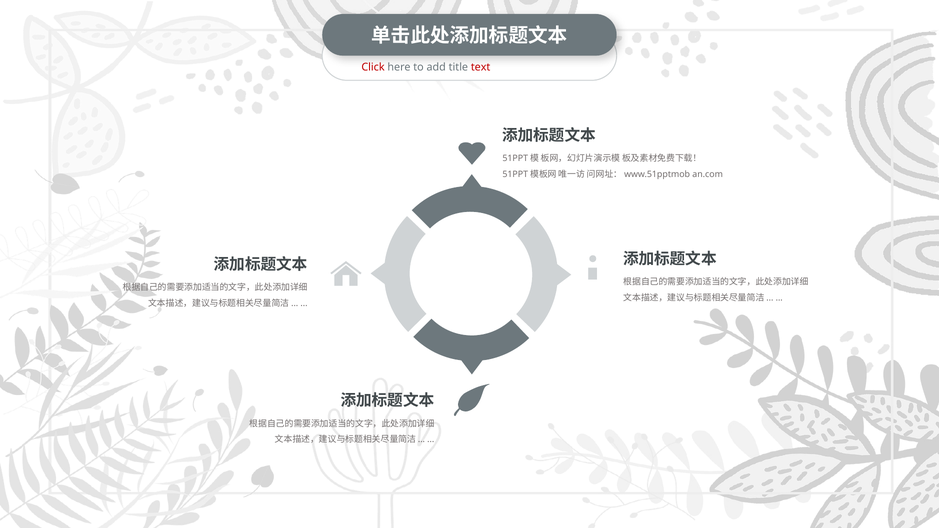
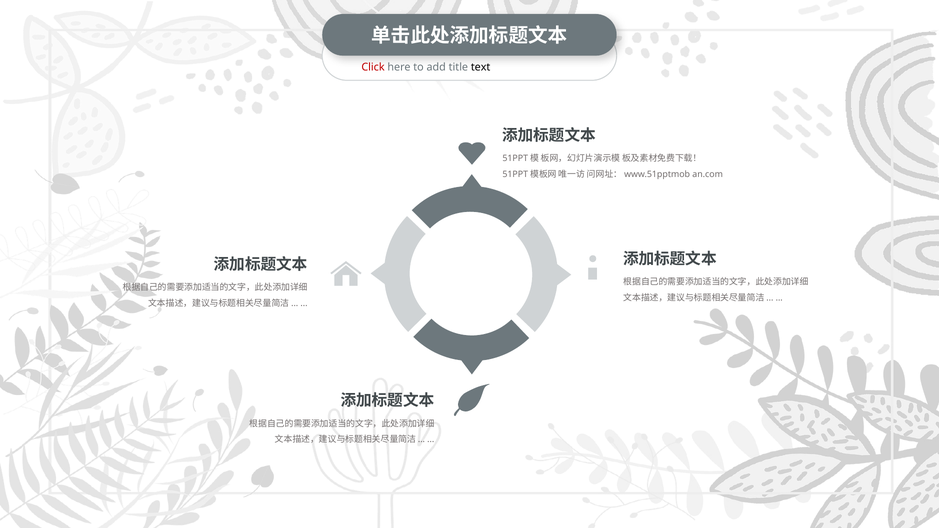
text colour: red -> black
